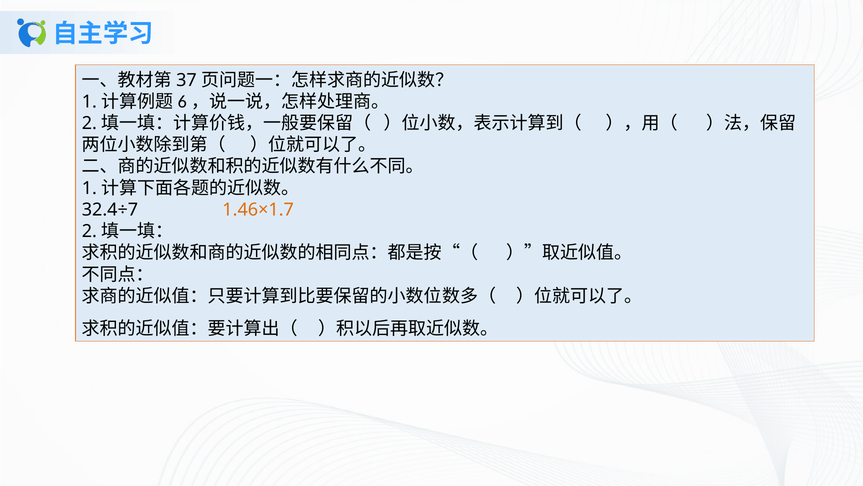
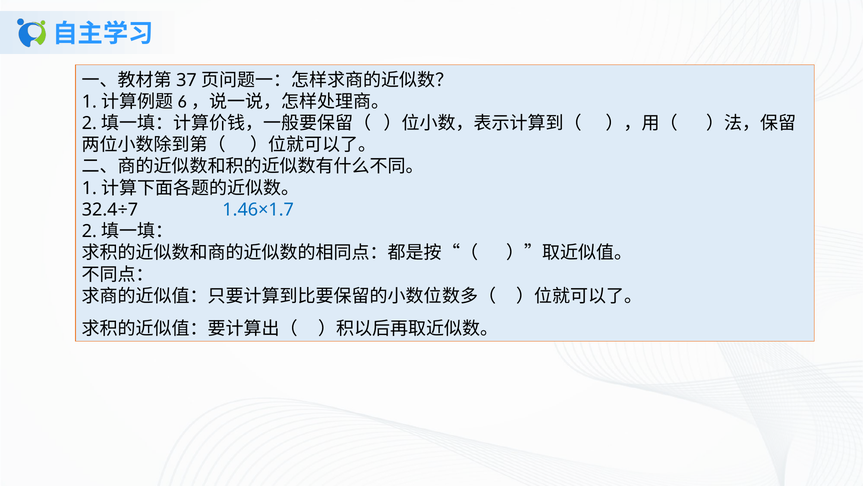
1.46×1.7 colour: orange -> blue
